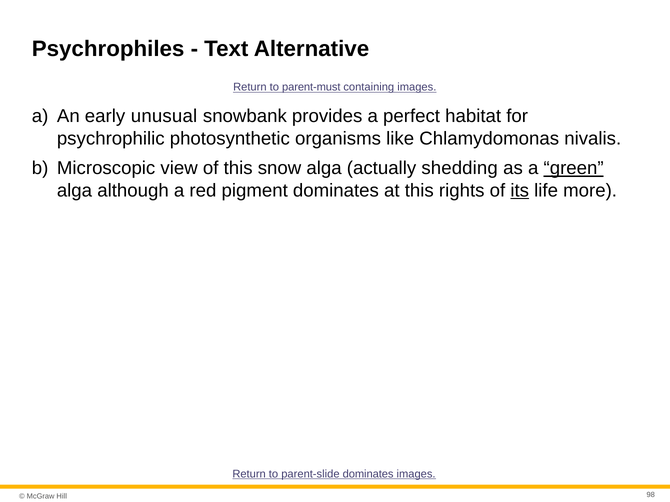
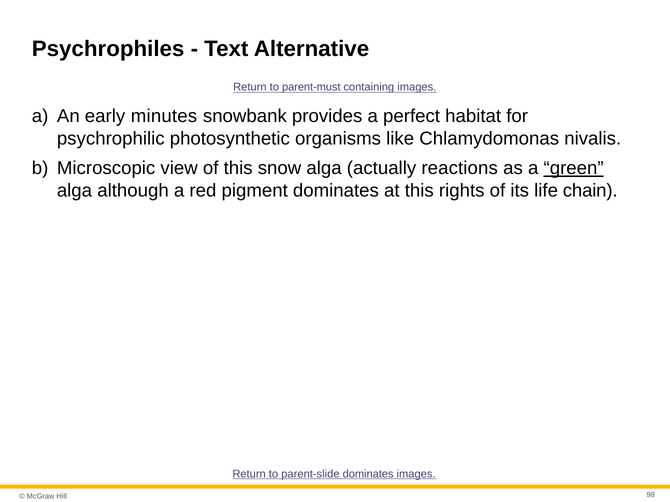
unusual: unusual -> minutes
shedding: shedding -> reactions
its underline: present -> none
more: more -> chain
